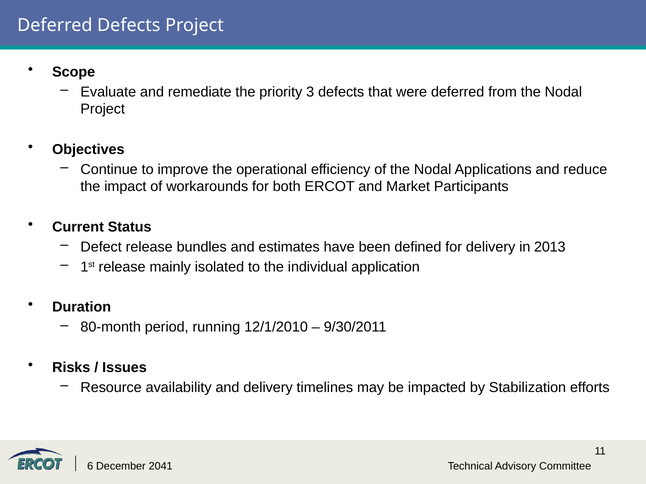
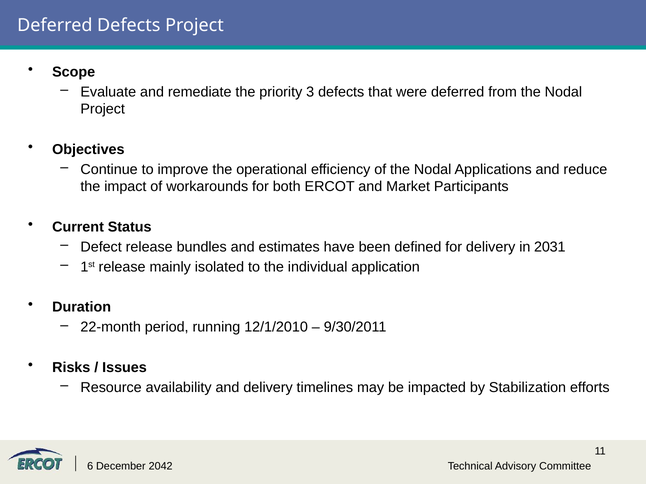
2013: 2013 -> 2031
80-month: 80-month -> 22-month
2041: 2041 -> 2042
